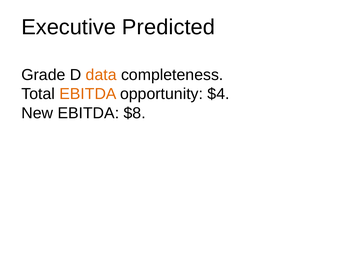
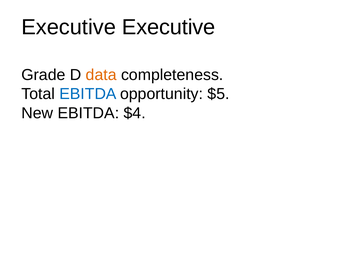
Executive Predicted: Predicted -> Executive
EBITDA at (88, 94) colour: orange -> blue
$4: $4 -> $5
$8: $8 -> $4
